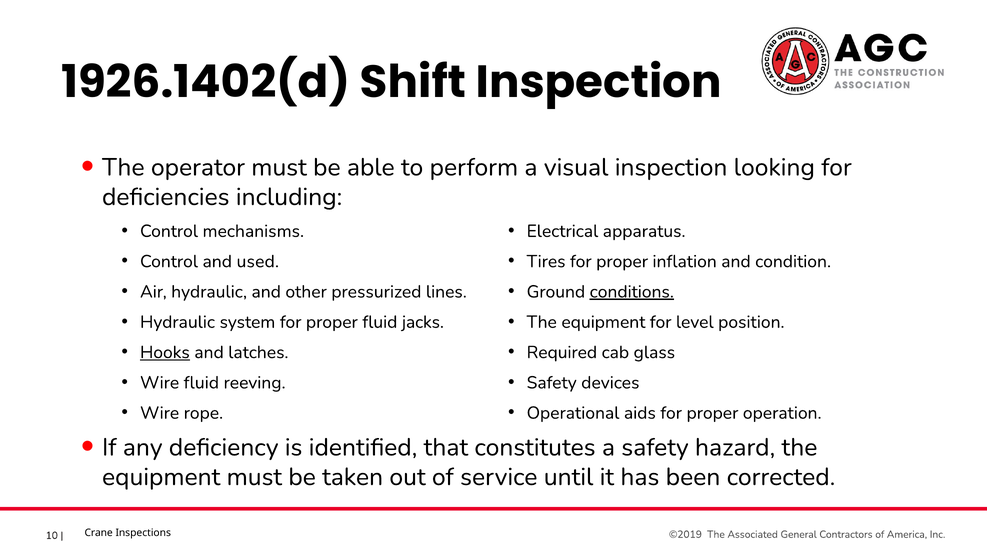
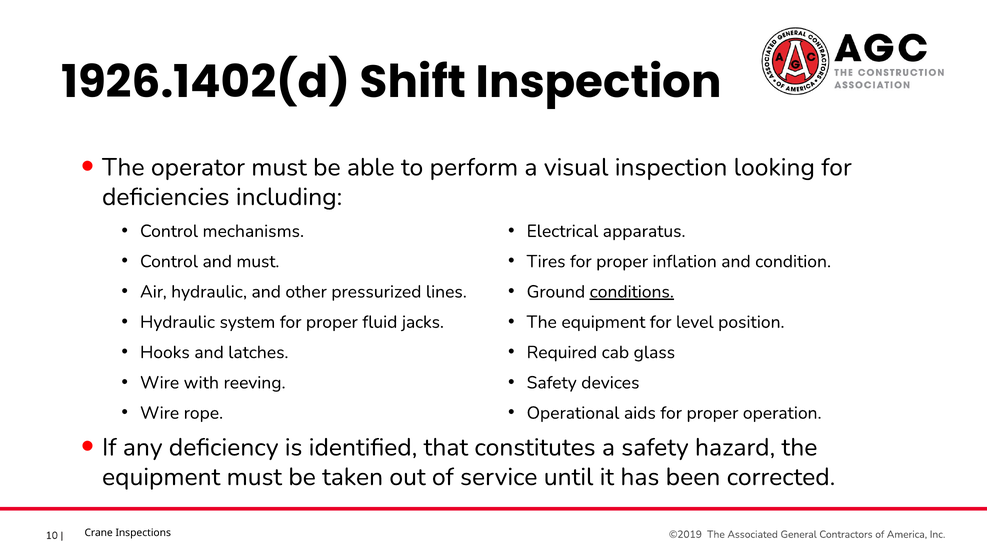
and used: used -> must
Hooks underline: present -> none
Wire fluid: fluid -> with
